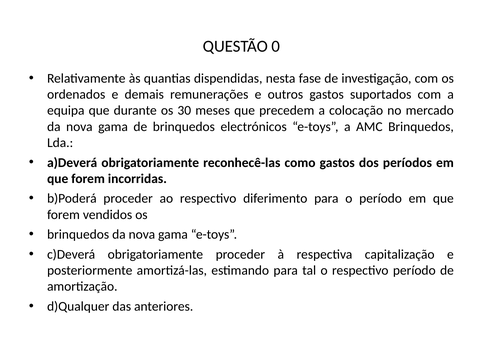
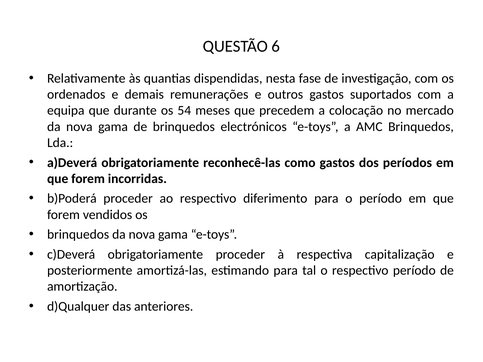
0: 0 -> 6
30: 30 -> 54
